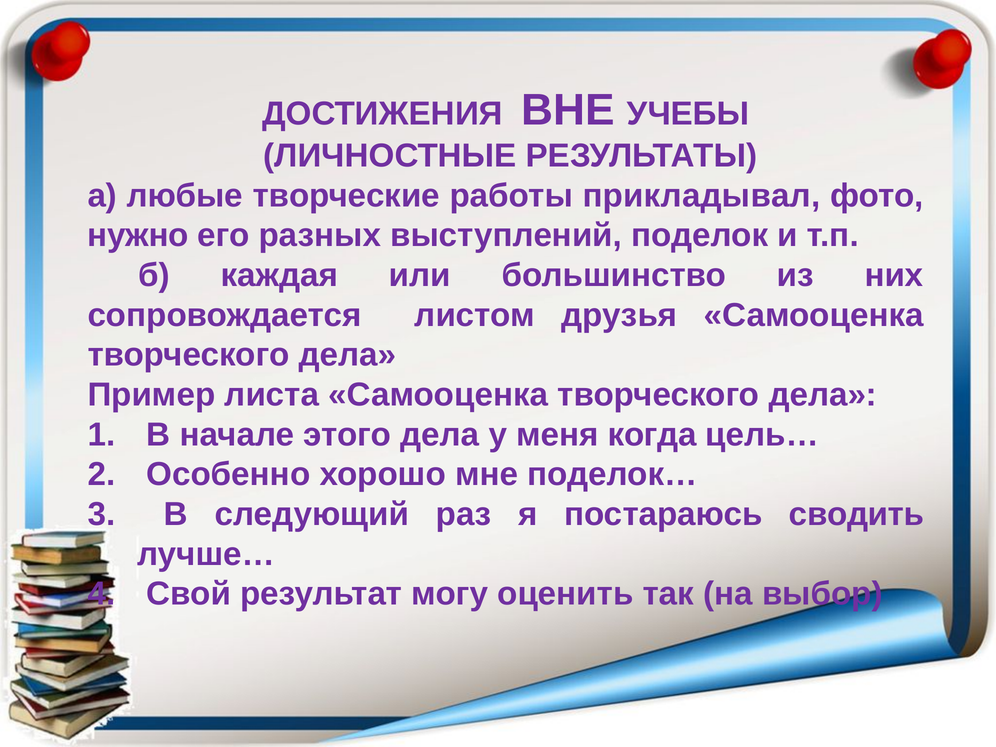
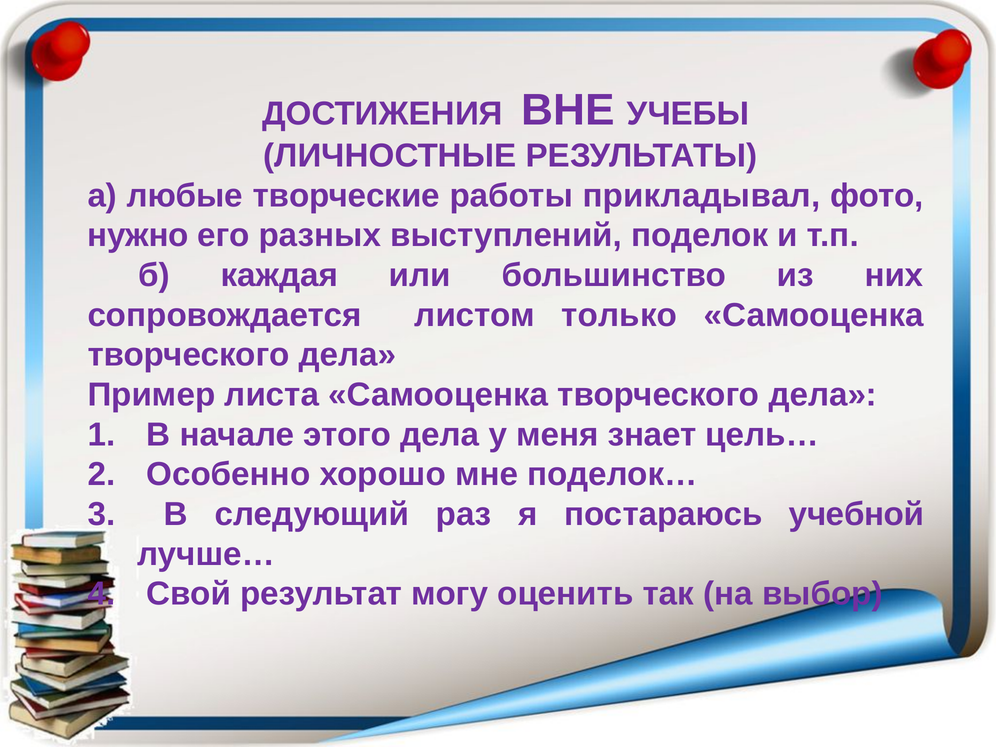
друзья: друзья -> только
когда: когда -> знает
сводить: сводить -> учебной
